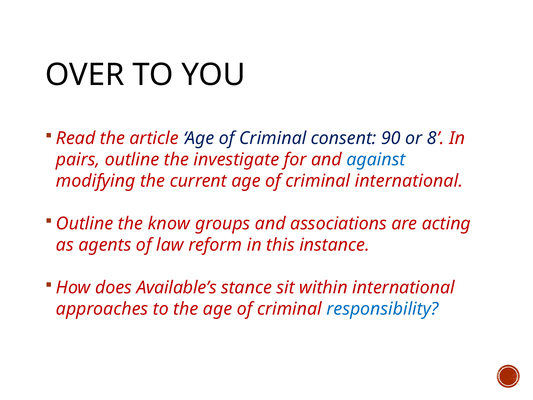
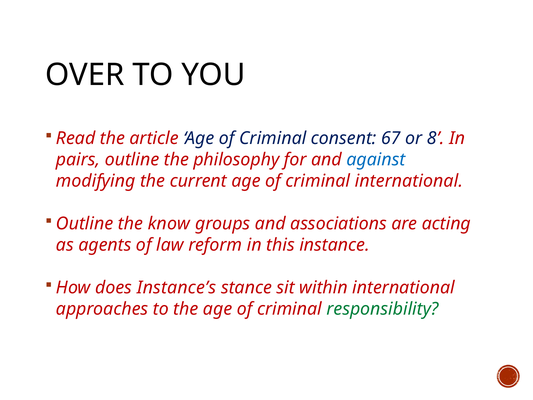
90: 90 -> 67
investigate: investigate -> philosophy
Available’s: Available’s -> Instance’s
responsibility colour: blue -> green
